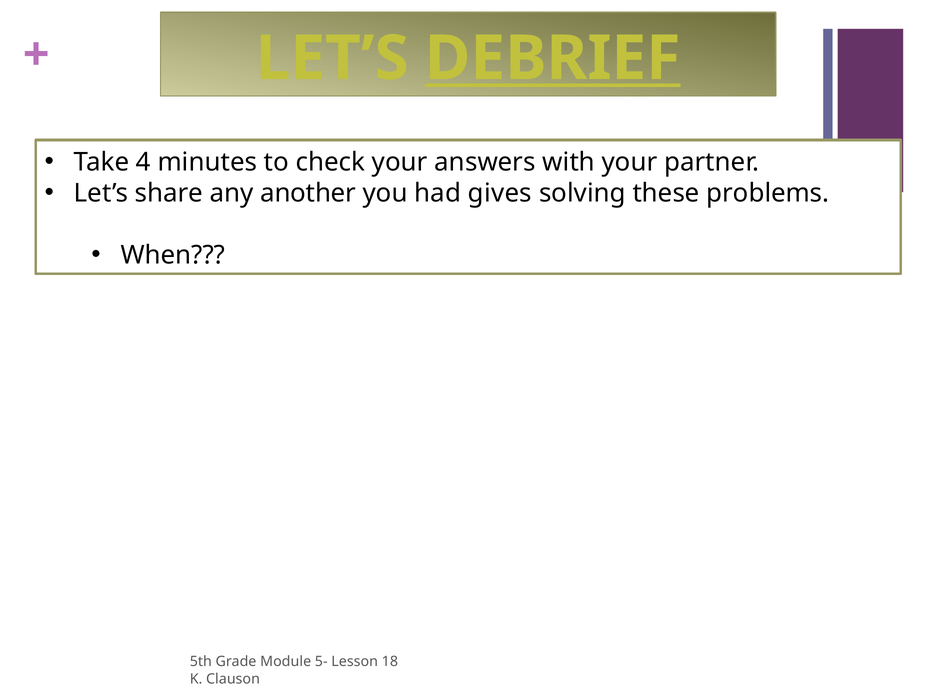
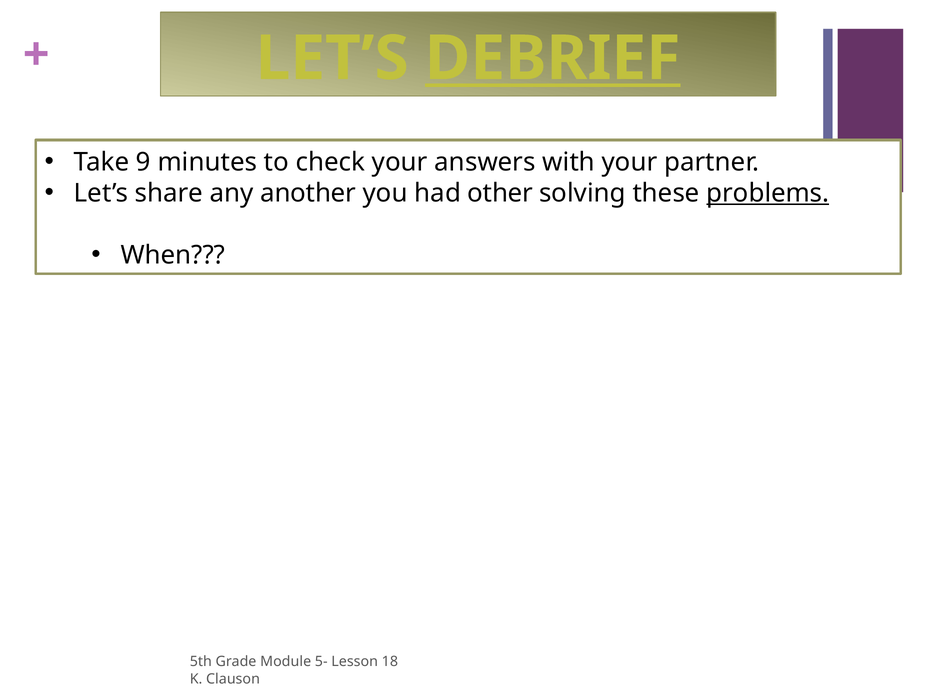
4: 4 -> 9
gives: gives -> other
problems underline: none -> present
